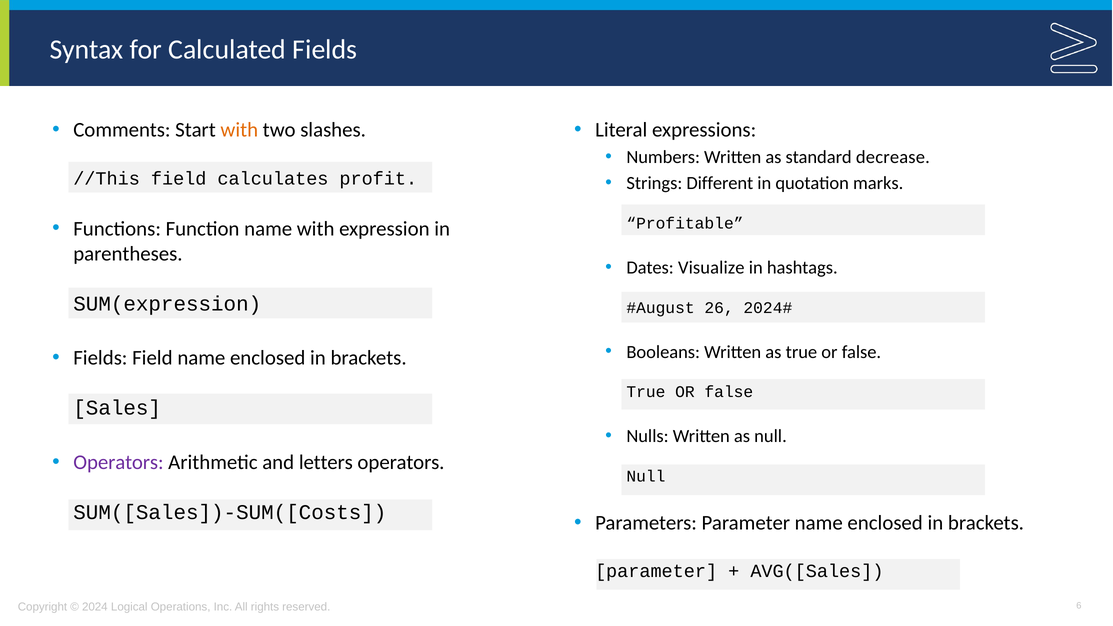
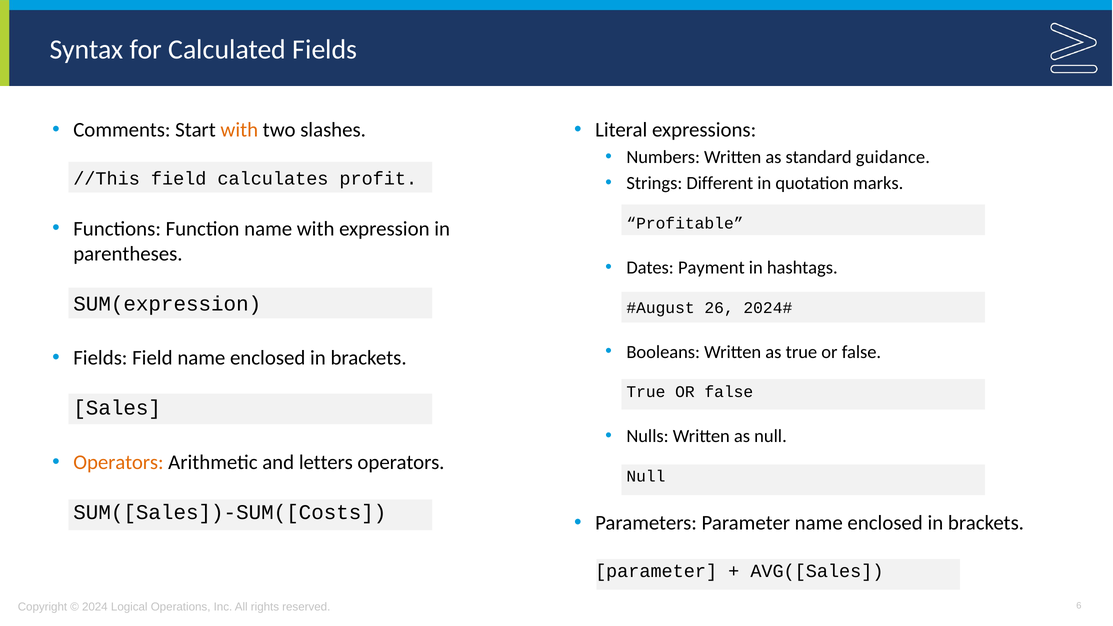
decrease: decrease -> guidance
Visualize: Visualize -> Payment
Operators at (118, 462) colour: purple -> orange
